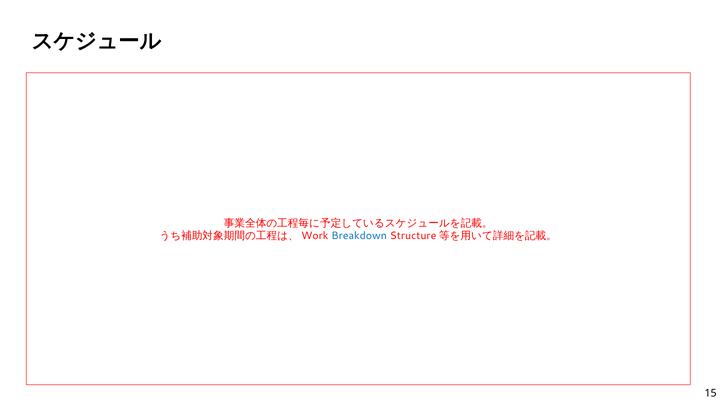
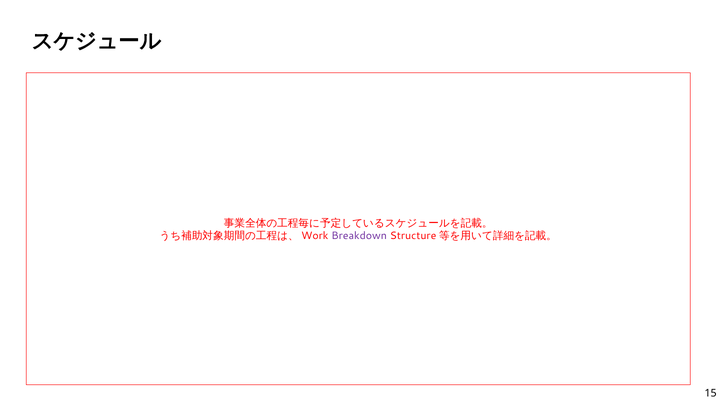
Breakdown colour: blue -> purple
